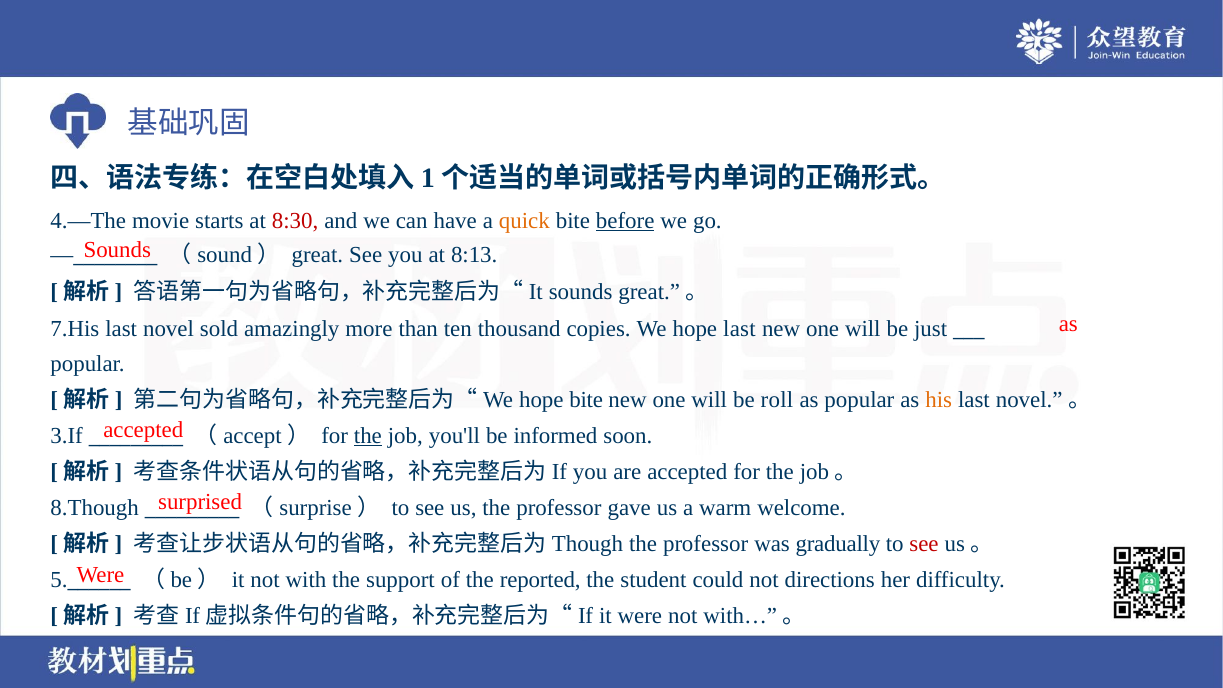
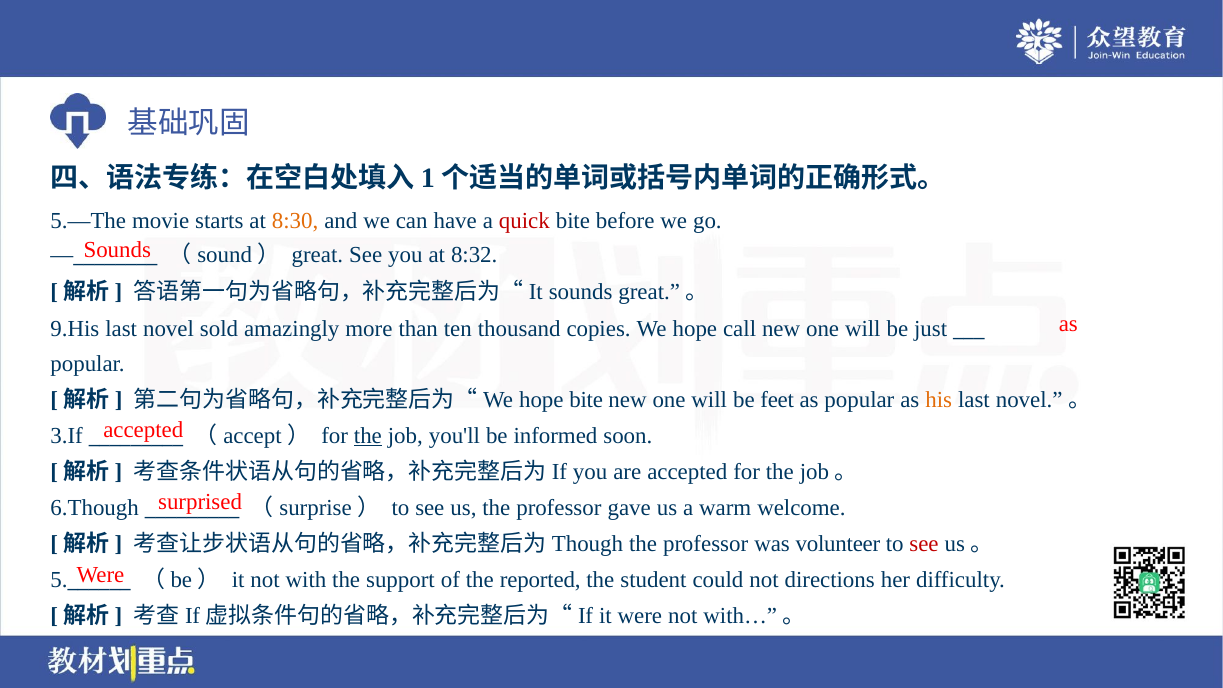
4.—The: 4.—The -> 5.—The
8:30 colour: red -> orange
quick colour: orange -> red
before underline: present -> none
8:13: 8:13 -> 8:32
7.His: 7.His -> 9.His
hope last: last -> call
roll: roll -> feet
8.Though: 8.Though -> 6.Though
gradually: gradually -> volunteer
